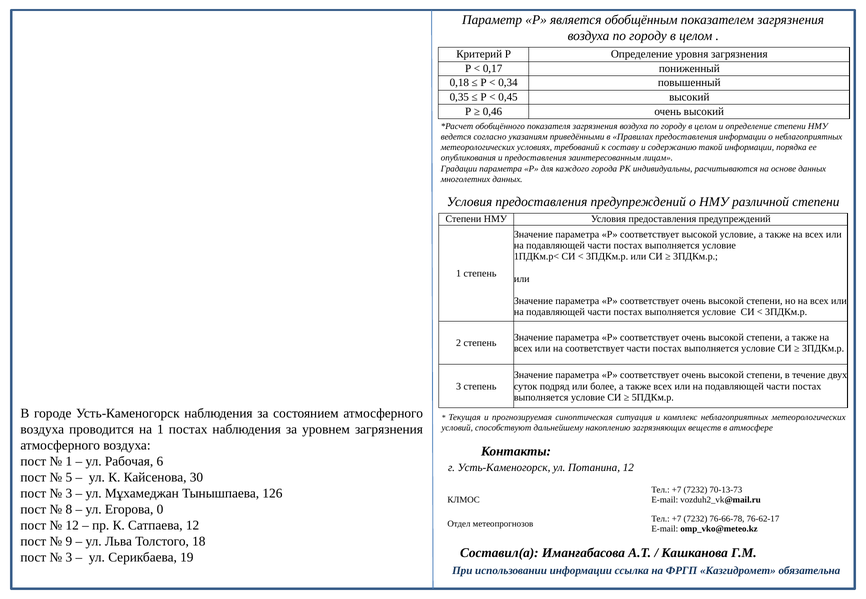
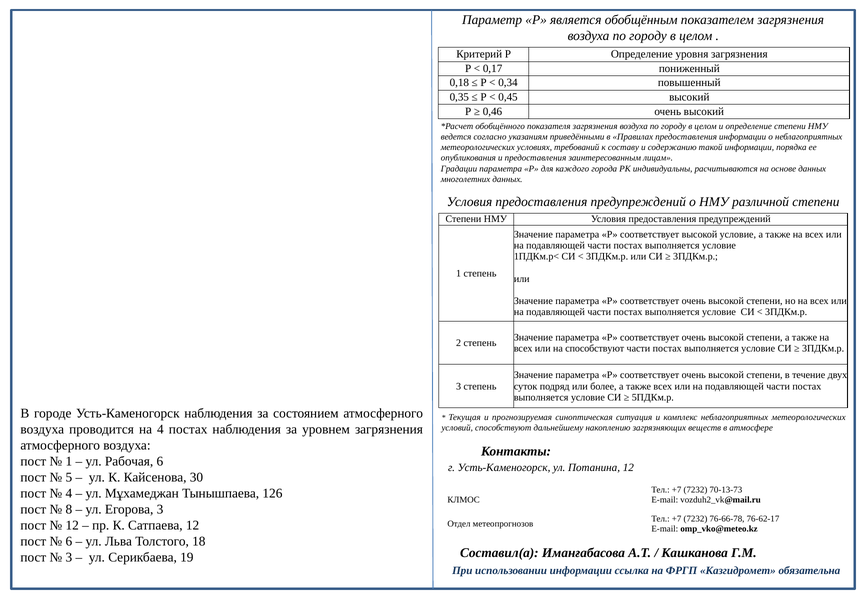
на соответствует: соответствует -> способствуют
на 1: 1 -> 4
3 at (69, 494): 3 -> 4
Егорова 0: 0 -> 3
9 at (69, 542): 9 -> 6
